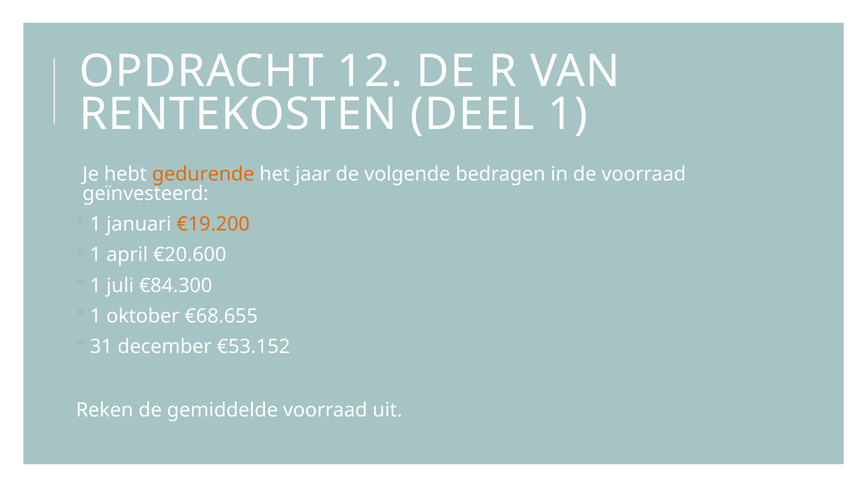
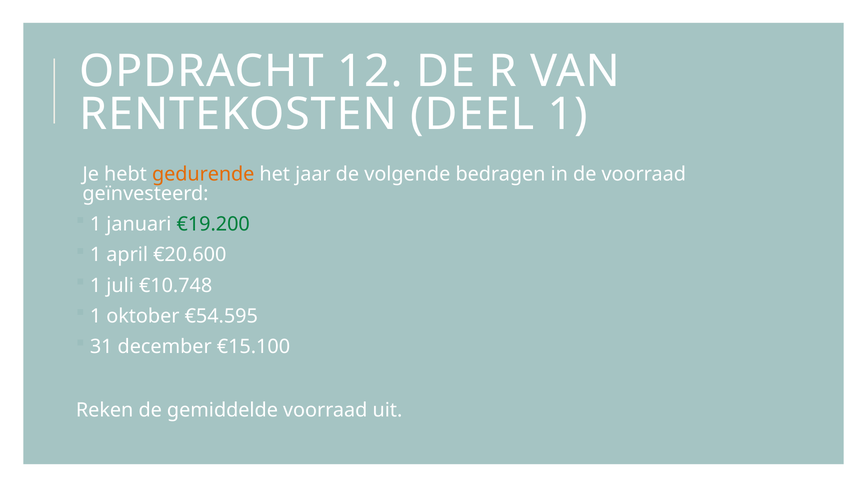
€19.200 colour: orange -> green
€84.300: €84.300 -> €10.748
€68.655: €68.655 -> €54.595
€53.152: €53.152 -> €15.100
